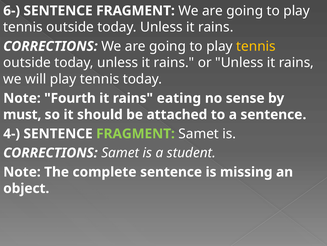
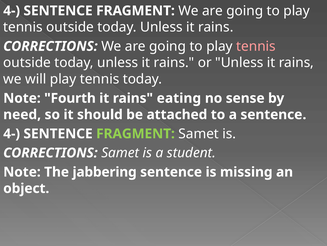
6- at (12, 11): 6- -> 4-
tennis at (256, 46) colour: yellow -> pink
must: must -> need
complete: complete -> jabbering
